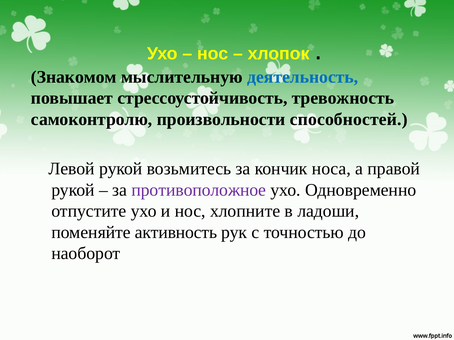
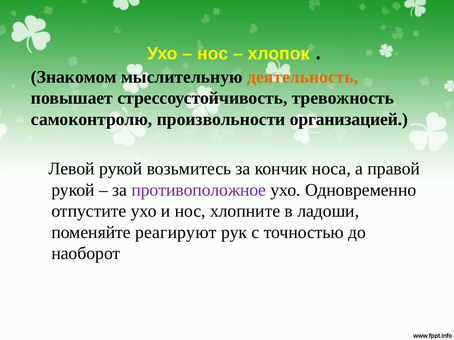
деятельность colour: blue -> orange
способностей: способностей -> организацией
активность: активность -> реагируют
